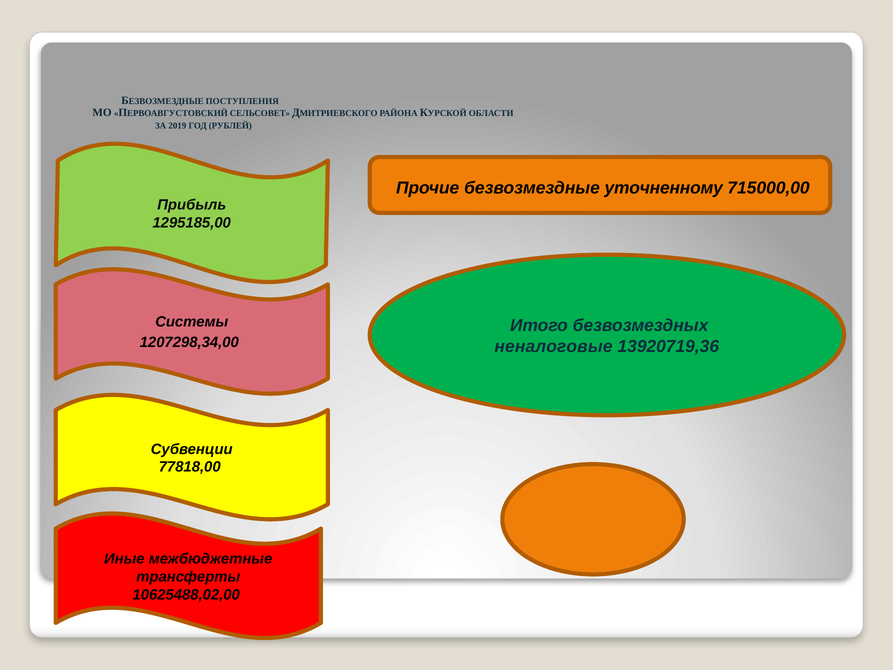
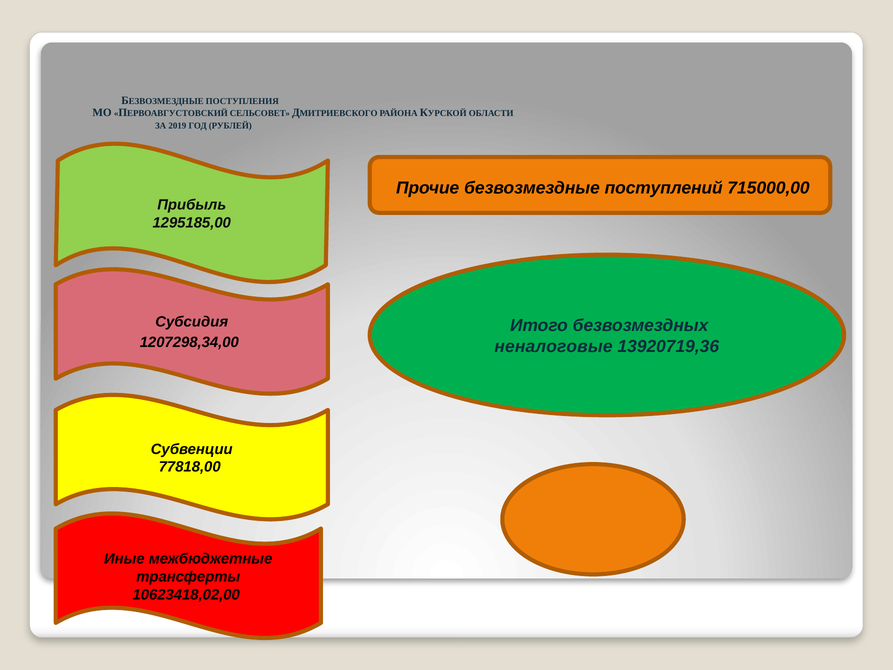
уточненному: уточненному -> поступлений
Системы: Системы -> Субсидия
10625488,02,00: 10625488,02,00 -> 10623418,02,00
